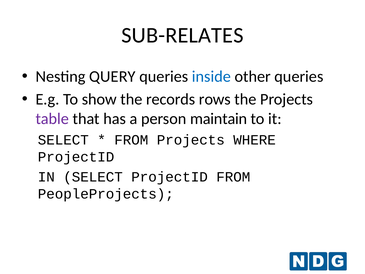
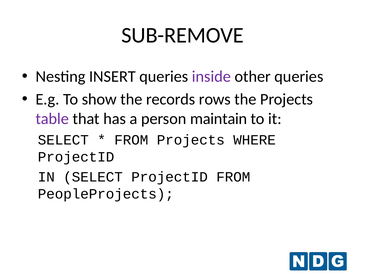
SUB-RELATES: SUB-RELATES -> SUB-REMOVE
QUERY: QUERY -> INSERT
inside colour: blue -> purple
